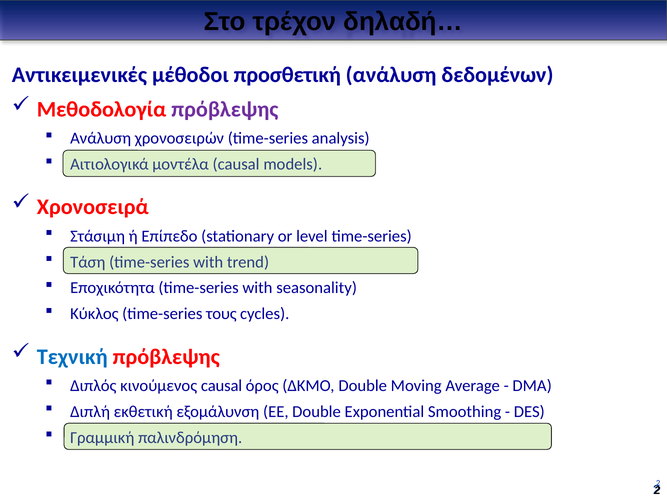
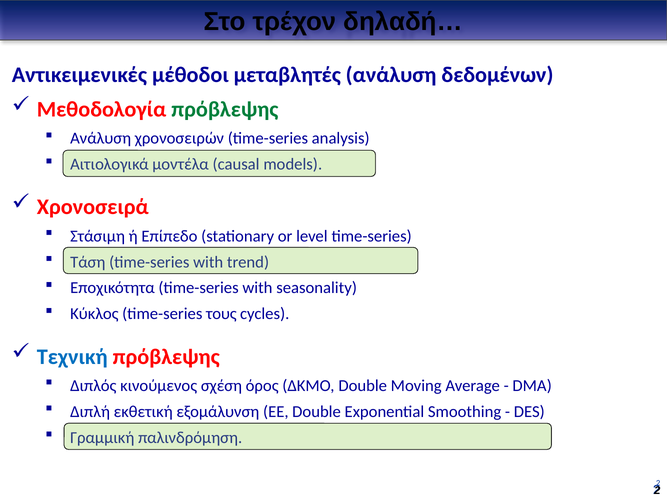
προσθετική: προσθετική -> μεταβλητές
πρόβλεψης at (225, 109) colour: purple -> green
κινούμενος causal: causal -> σχέση
